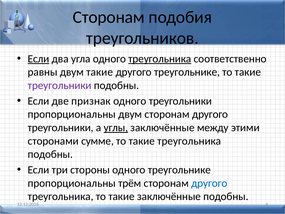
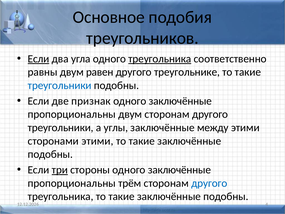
Сторонам at (109, 17): Сторонам -> Основное
двум такие: такие -> равен
треугольники at (60, 85) colour: purple -> blue
треугольники at (180, 101): треугольники -> заключённые
углы underline: present -> none
сторонами сумме: сумме -> этими
треугольника at (189, 141): треугольника -> заключённые
три underline: none -> present
стороны одного треугольнике: треугольнике -> заключённые
